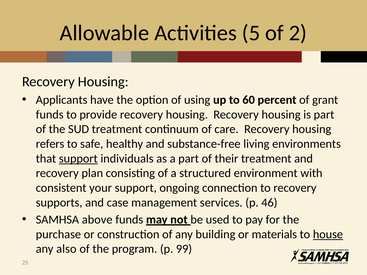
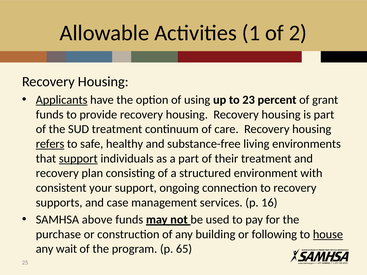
5: 5 -> 1
Applicants underline: none -> present
60: 60 -> 23
refers underline: none -> present
46: 46 -> 16
materials: materials -> following
also: also -> wait
99: 99 -> 65
